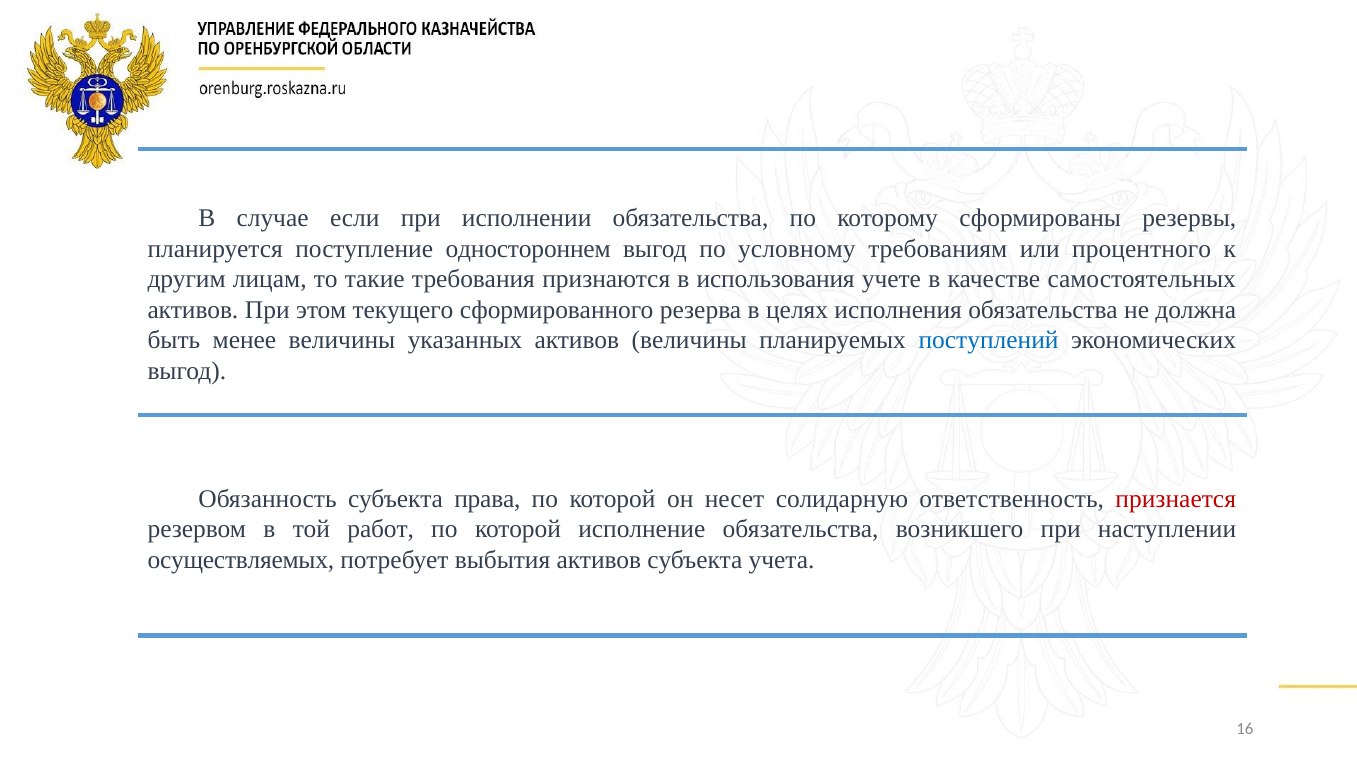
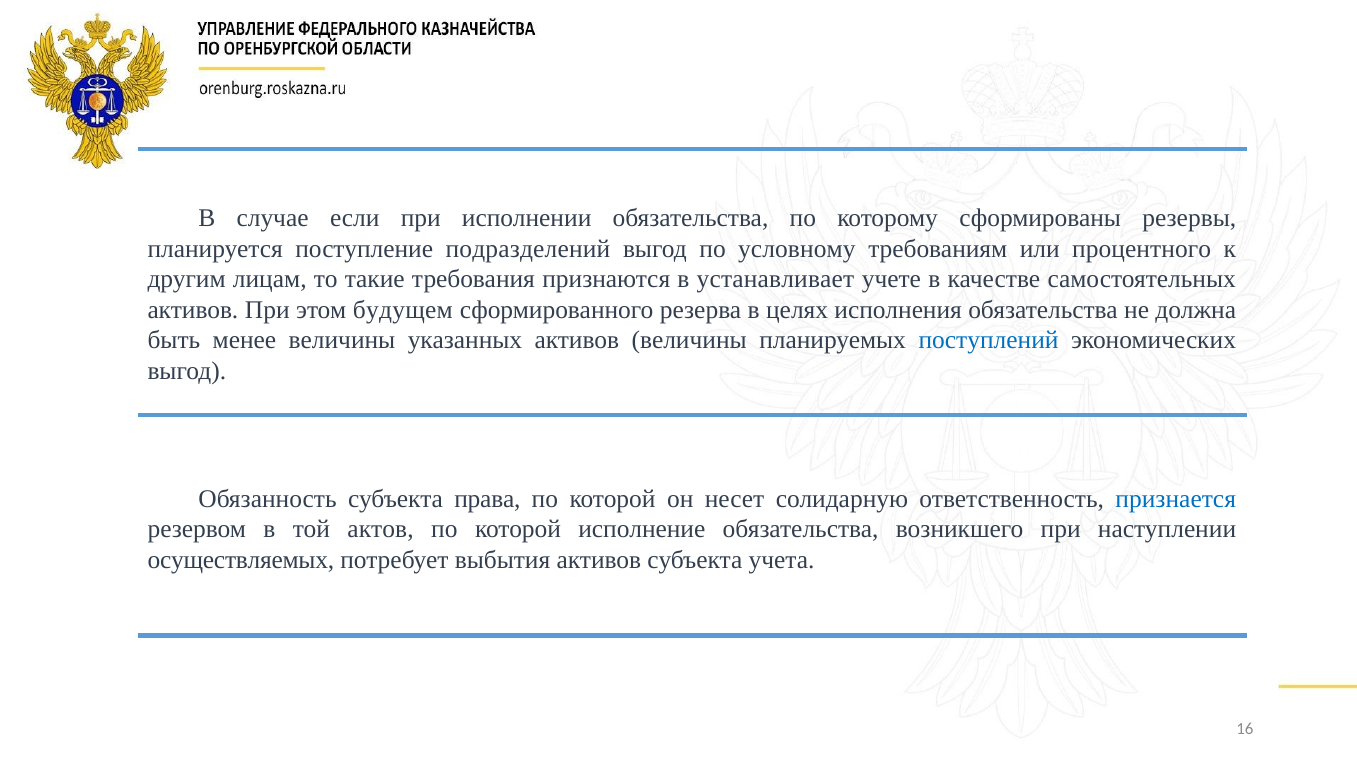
одностороннем: одностороннем -> подразделений
использования: использования -> устанавливает
текущего: текущего -> будущем
признается colour: red -> blue
работ: работ -> актов
